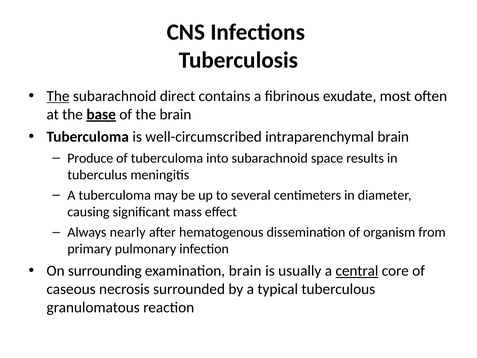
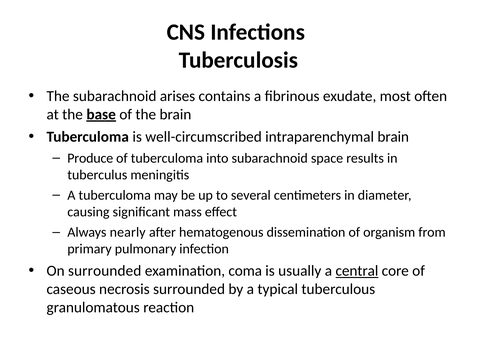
The at (58, 96) underline: present -> none
direct: direct -> arises
On surrounding: surrounding -> surrounded
examination brain: brain -> coma
